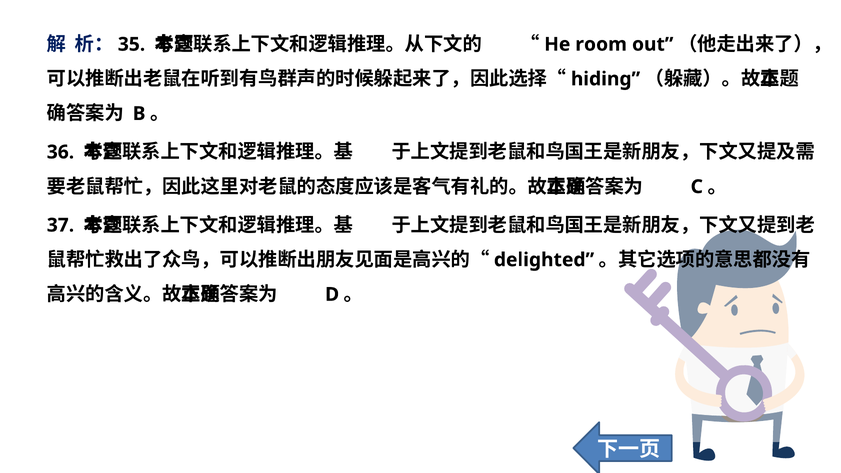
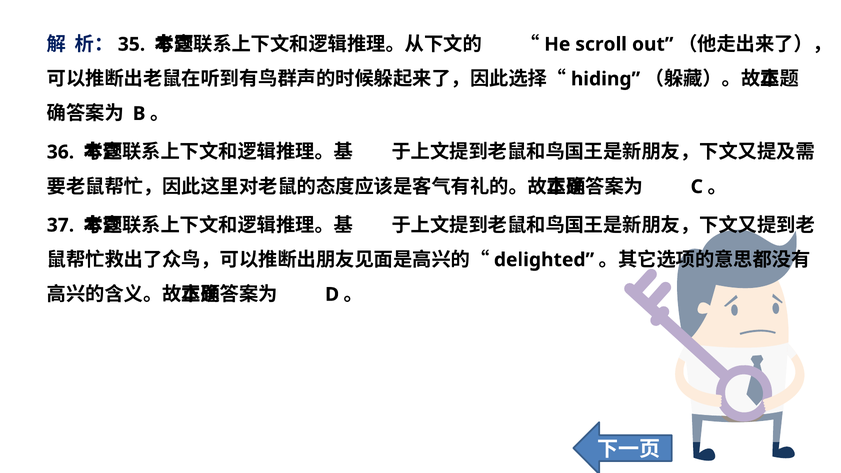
room: room -> scroll
